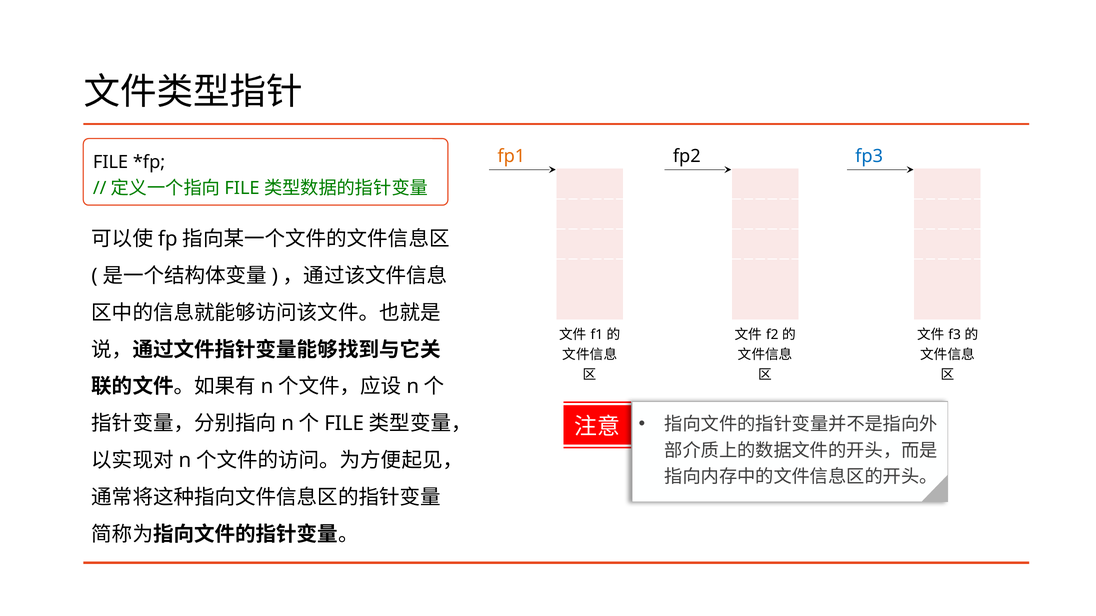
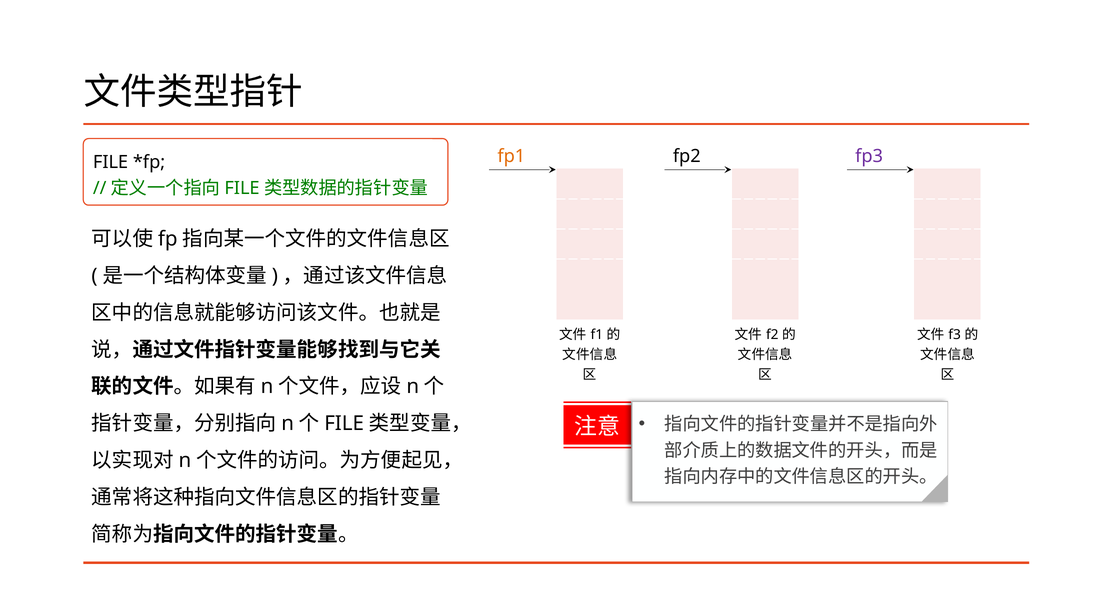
fp3 colour: blue -> purple
